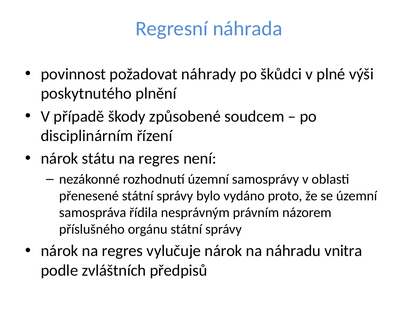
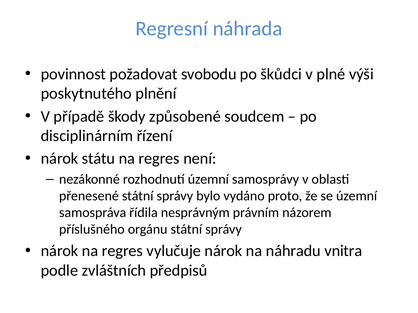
náhrady: náhrady -> svobodu
